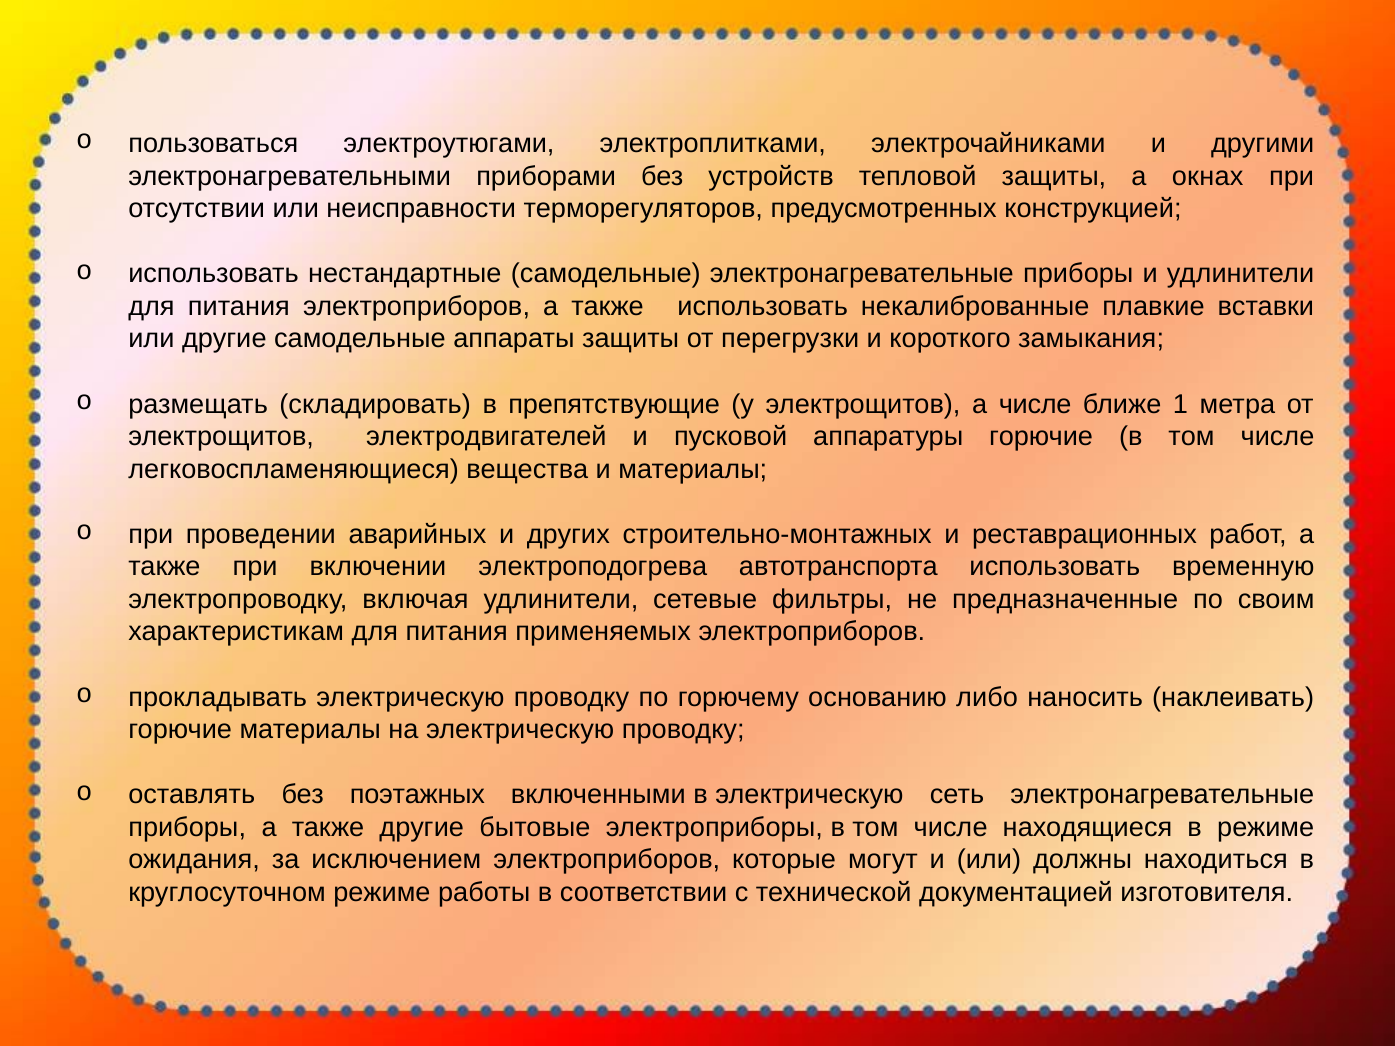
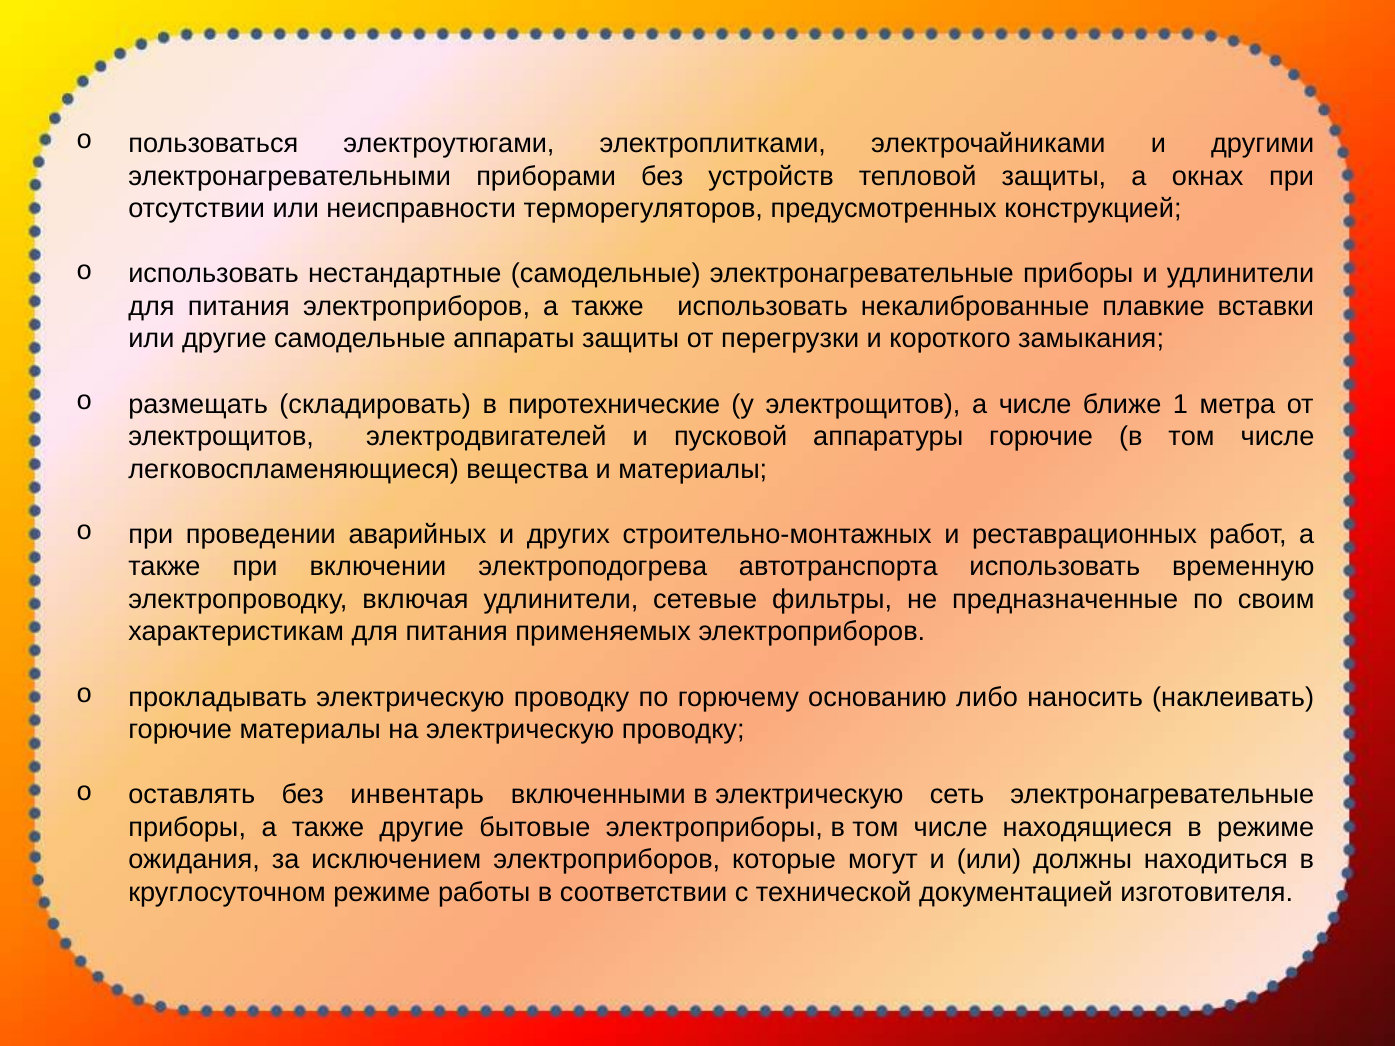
препятствующие: препятствующие -> пиротехнические
поэтажных: поэтажных -> инвентарь
